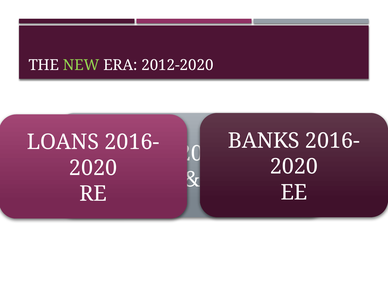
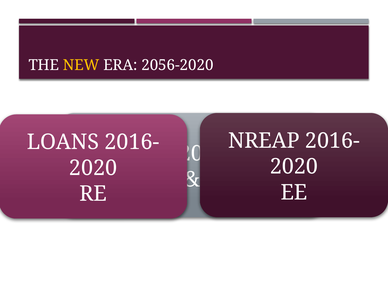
NEW colour: light green -> yellow
2012-2020: 2012-2020 -> 2056-2020
BANKS: BANKS -> NREAP
